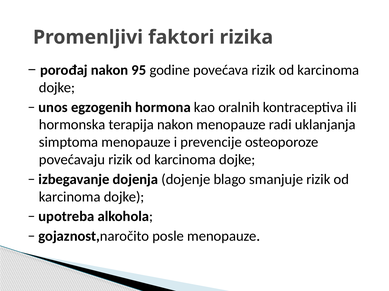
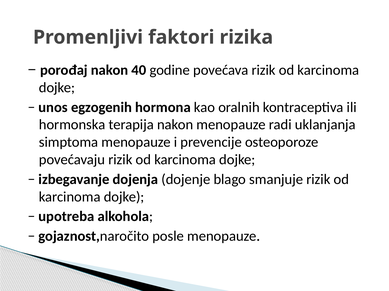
95: 95 -> 40
